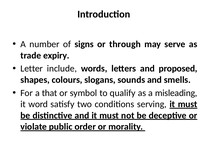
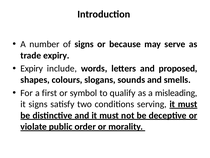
through: through -> because
Letter at (32, 68): Letter -> Expiry
that: that -> first
it word: word -> signs
